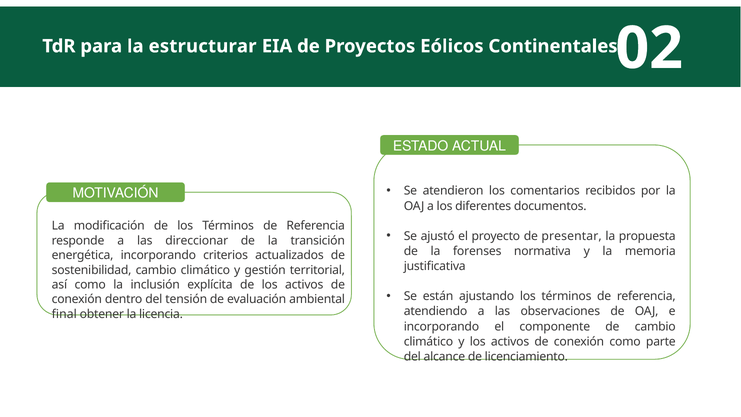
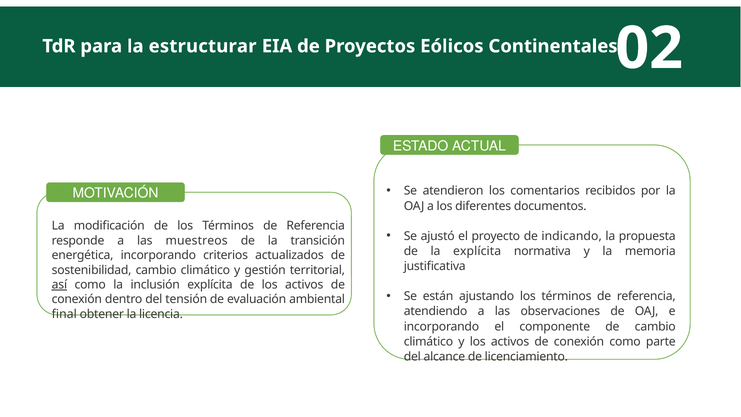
presentar: presentar -> indicando
direccionar: direccionar -> muestreos
la forenses: forenses -> explícita
así underline: none -> present
